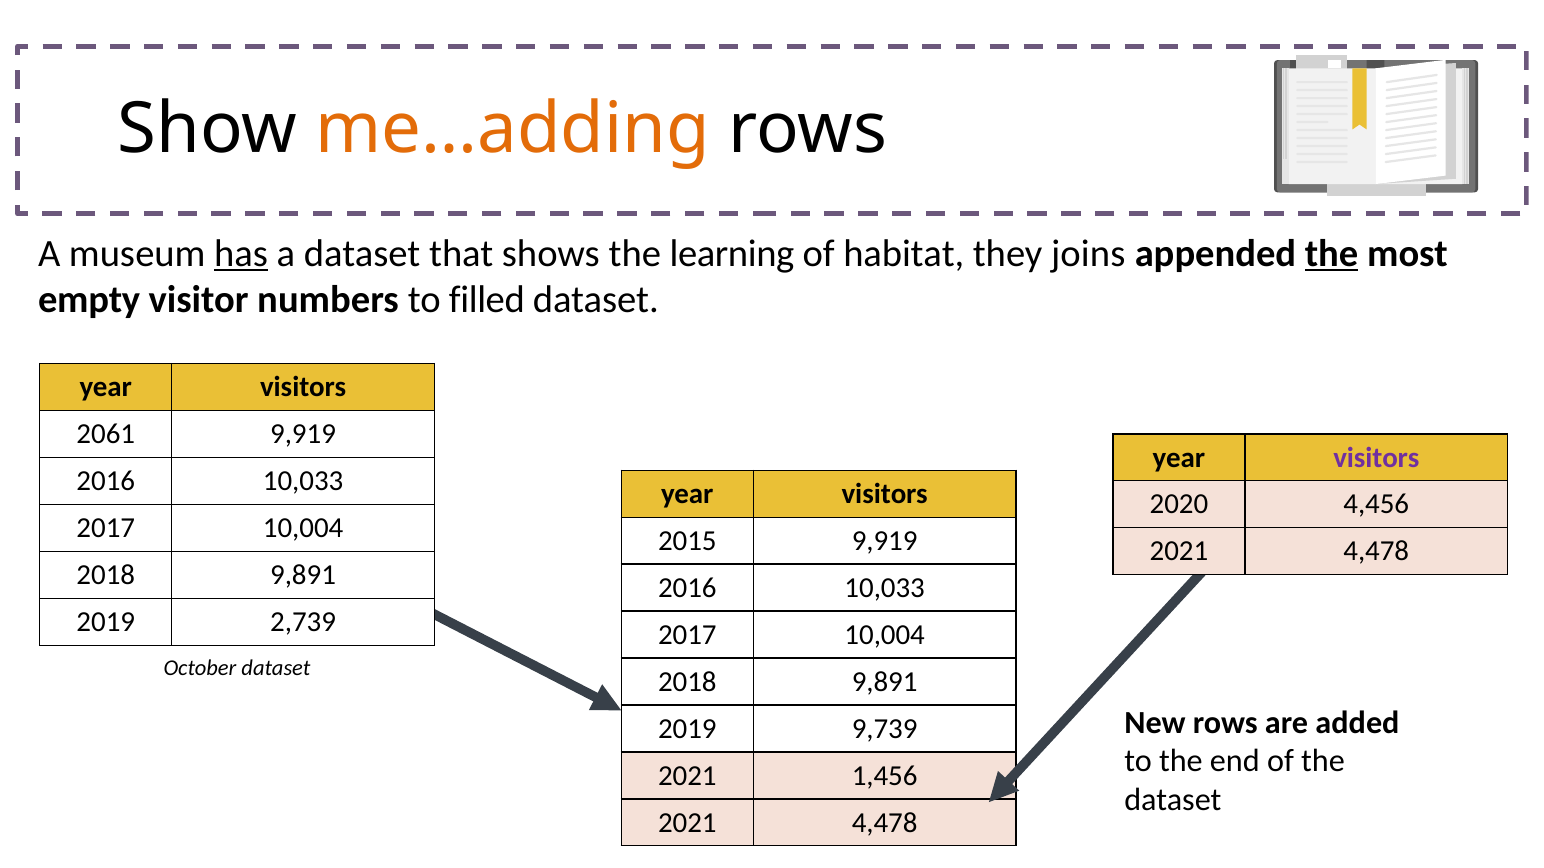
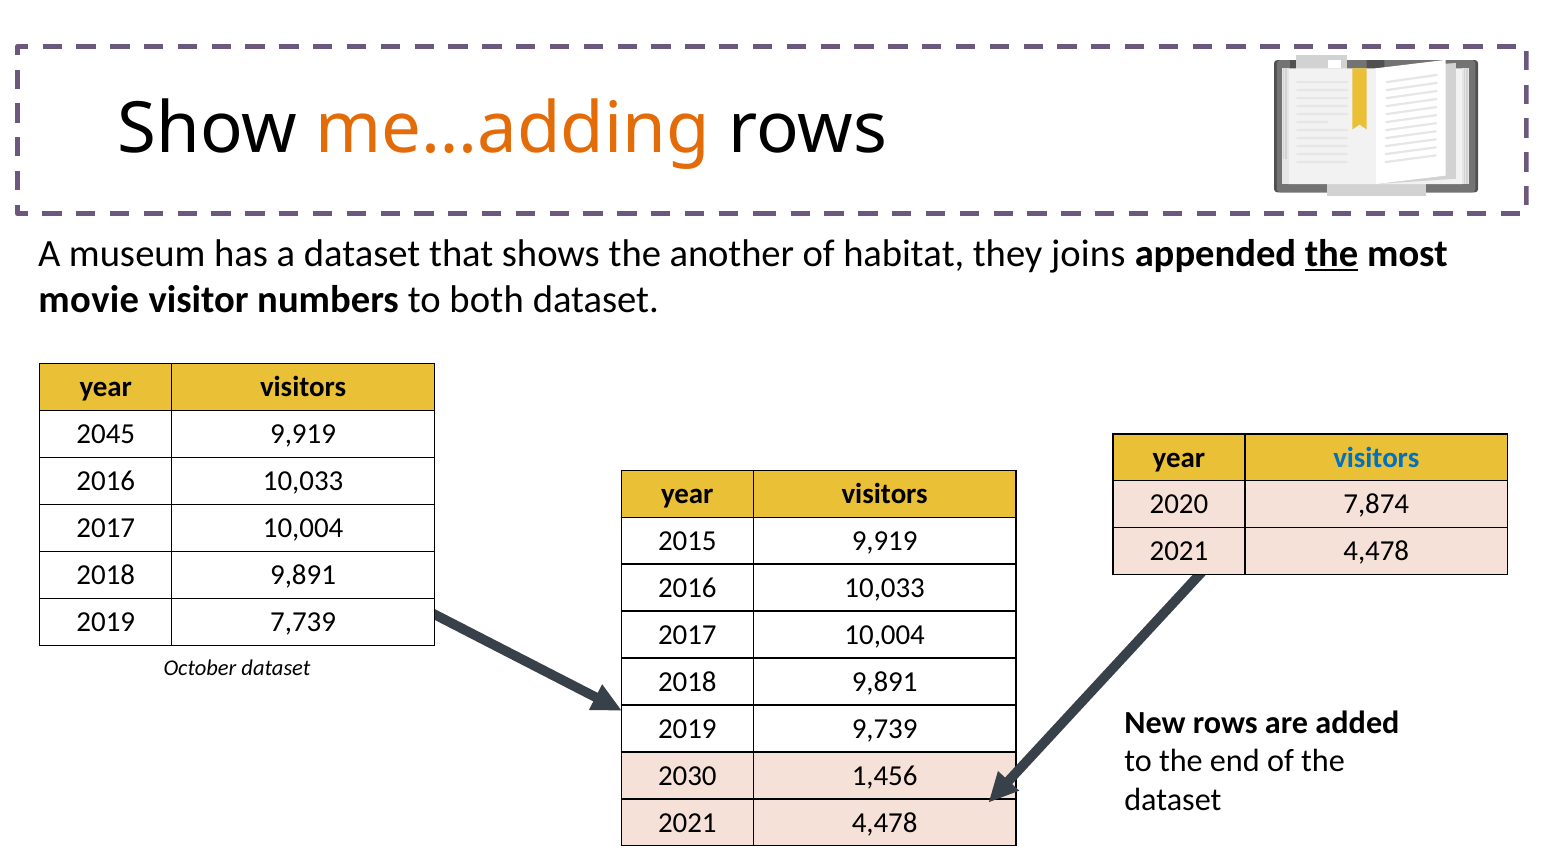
has underline: present -> none
learning: learning -> another
empty: empty -> movie
filled: filled -> both
2061: 2061 -> 2045
visitors at (1376, 458) colour: purple -> blue
4,456: 4,456 -> 7,874
2,739: 2,739 -> 7,739
2021 at (687, 776): 2021 -> 2030
